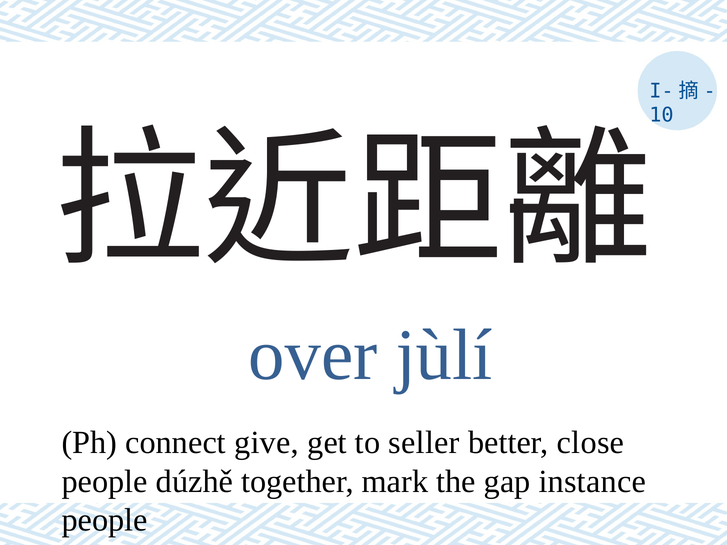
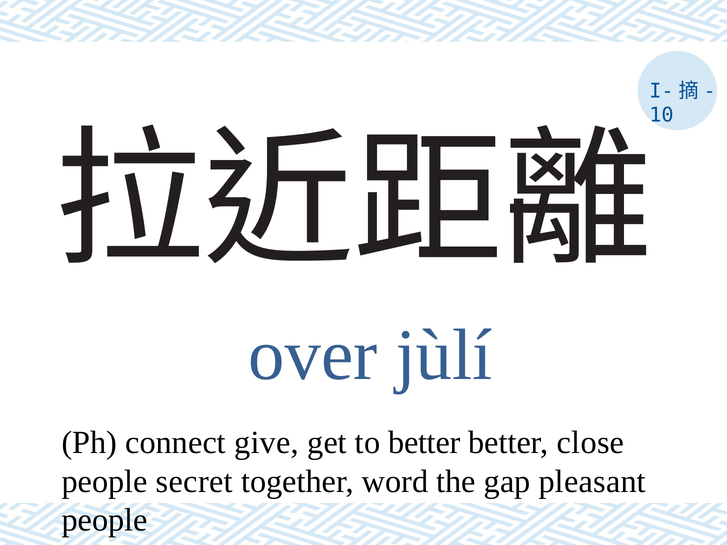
to seller: seller -> better
dúzhě: dúzhě -> secret
mark: mark -> word
instance: instance -> pleasant
